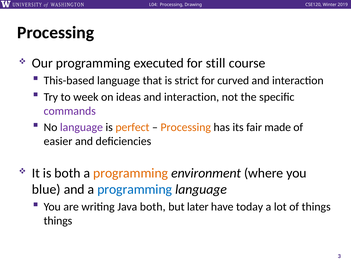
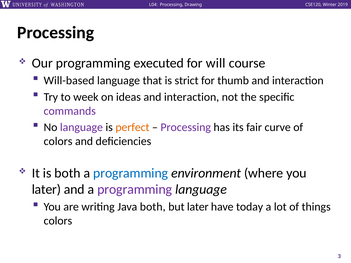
still: still -> will
This-based: This-based -> Will-based
curved: curved -> thumb
Processing at (186, 127) colour: orange -> purple
made: made -> curve
easier at (58, 141): easier -> colors
programming at (131, 173) colour: orange -> blue
blue at (46, 190): blue -> later
programming at (135, 190) colour: blue -> purple
things at (58, 221): things -> colors
